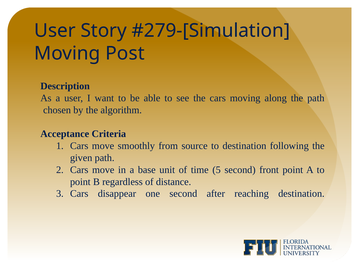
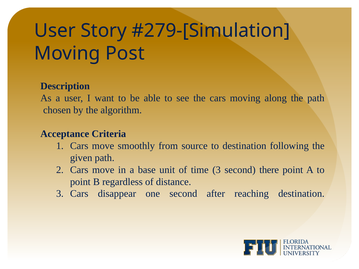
time 5: 5 -> 3
front: front -> there
